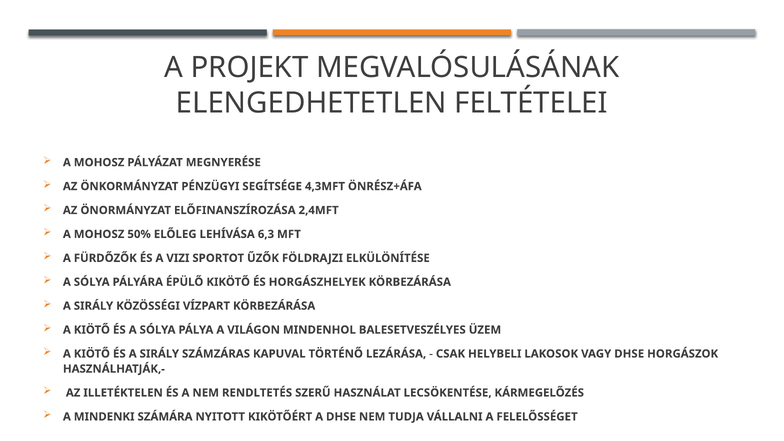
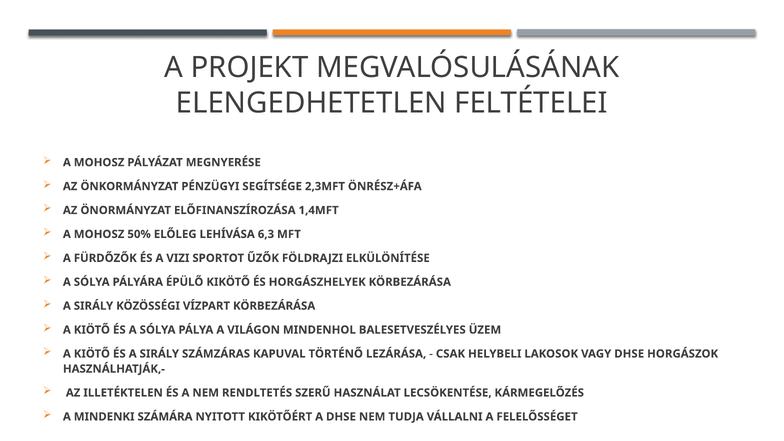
4,3MFT: 4,3MFT -> 2,3MFT
2,4MFT: 2,4MFT -> 1,4MFT
